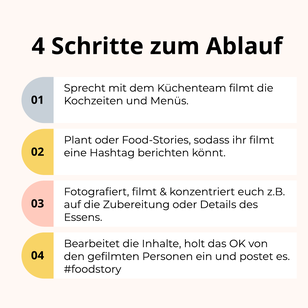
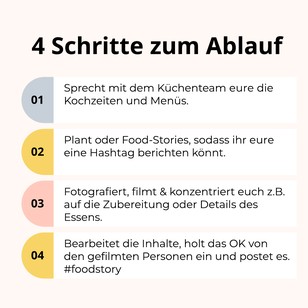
Küchenteam filmt: filmt -> eure
ihr filmt: filmt -> eure
